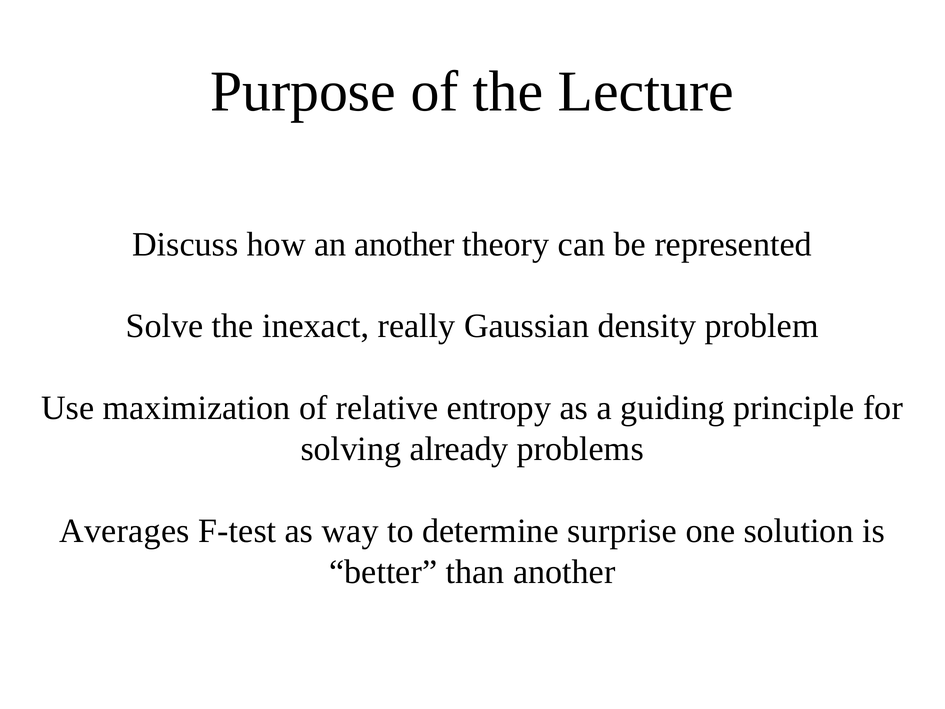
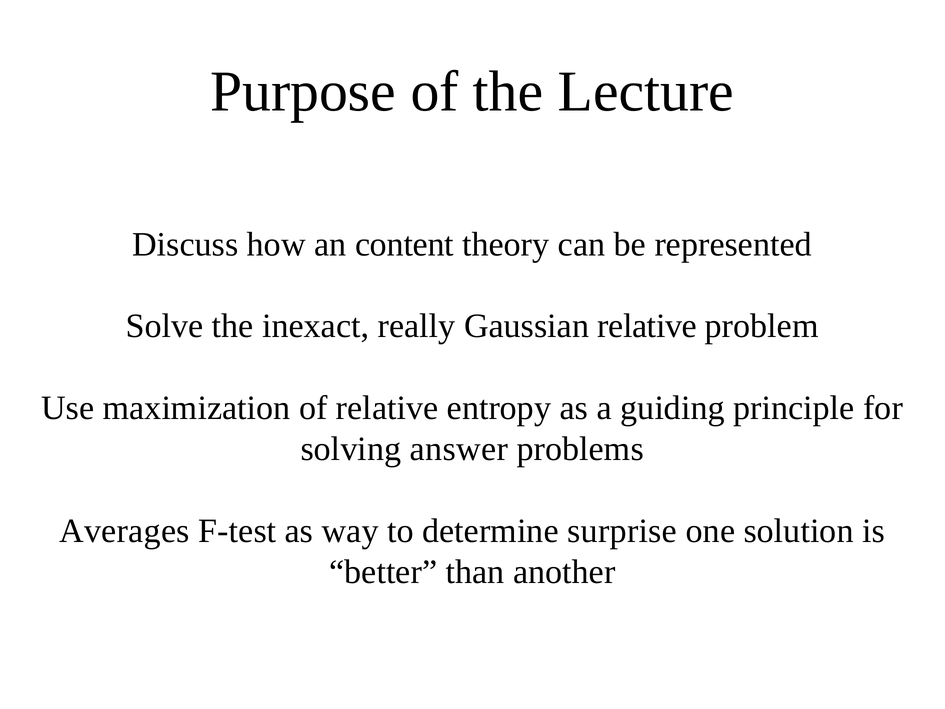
an another: another -> content
Gaussian density: density -> relative
already: already -> answer
